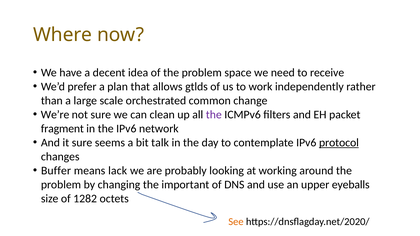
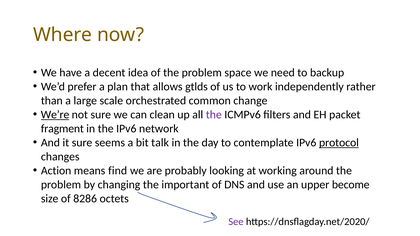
receive: receive -> backup
We’re underline: none -> present
Buffer: Buffer -> Action
lack: lack -> find
eyeballs: eyeballs -> become
1282: 1282 -> 8286
See colour: orange -> purple
